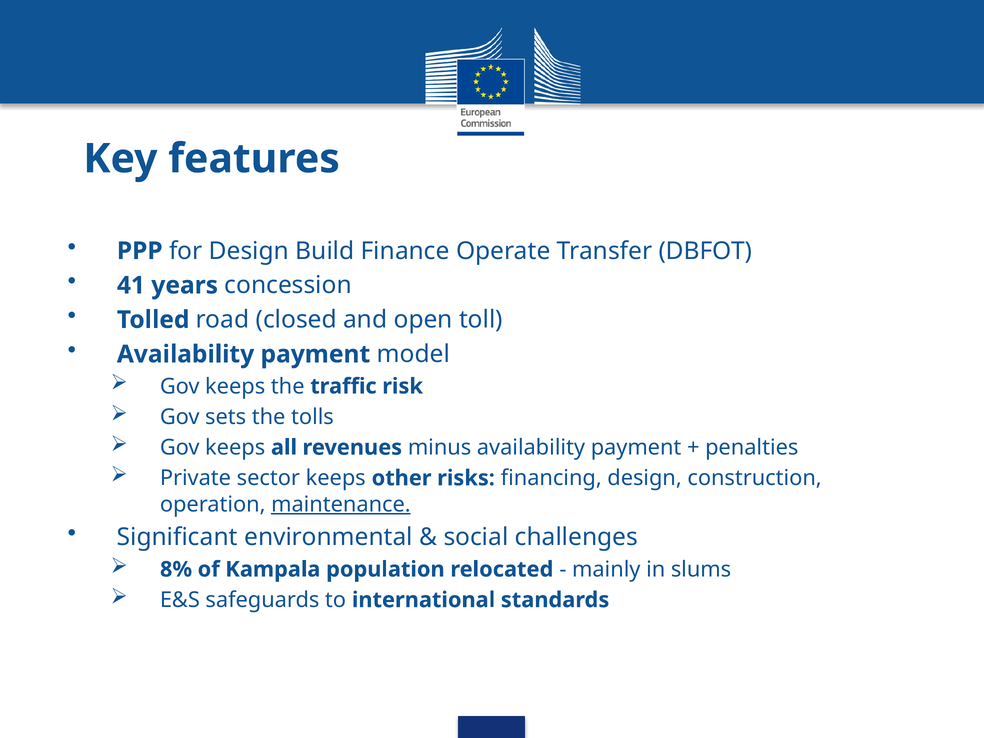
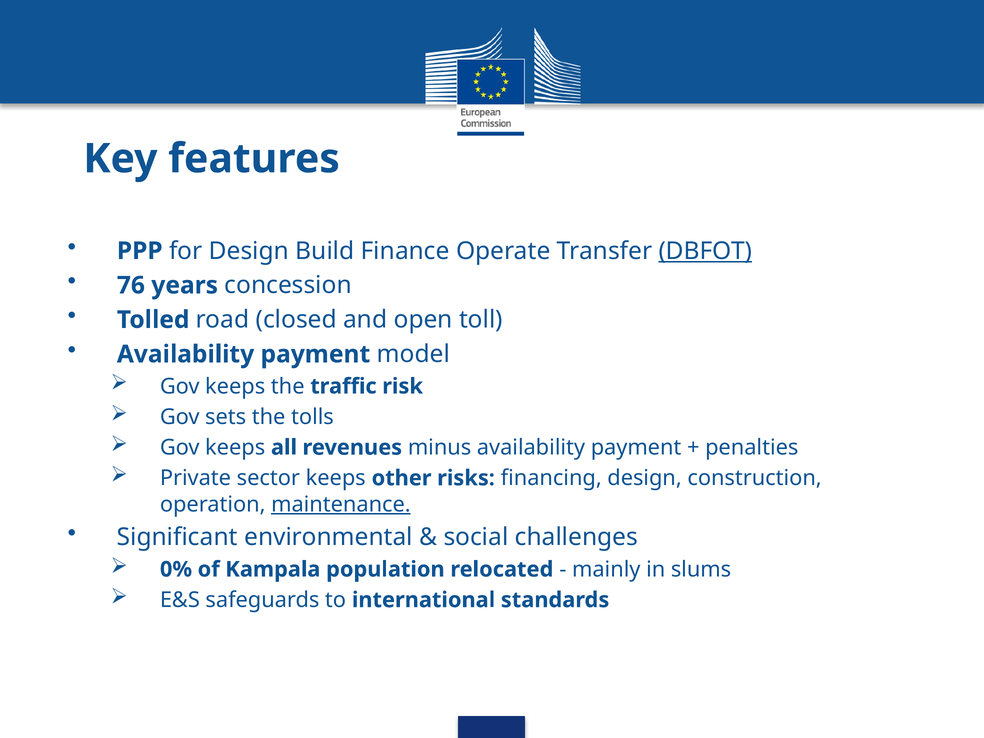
DBFOT underline: none -> present
41: 41 -> 76
8%: 8% -> 0%
